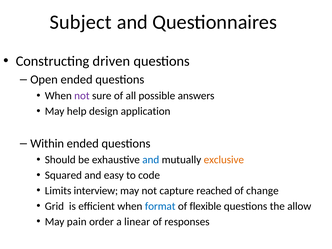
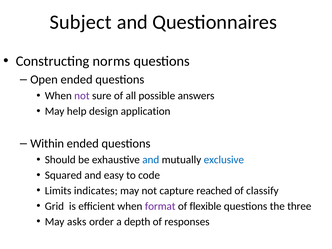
driven: driven -> norms
exclusive colour: orange -> blue
interview: interview -> indicates
change: change -> classify
format colour: blue -> purple
allow: allow -> three
pain: pain -> asks
linear: linear -> depth
